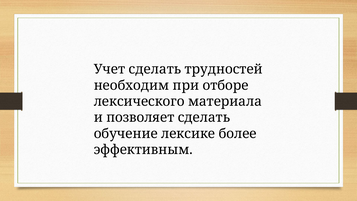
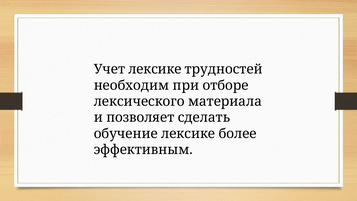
Учет сделать: сделать -> лексике
